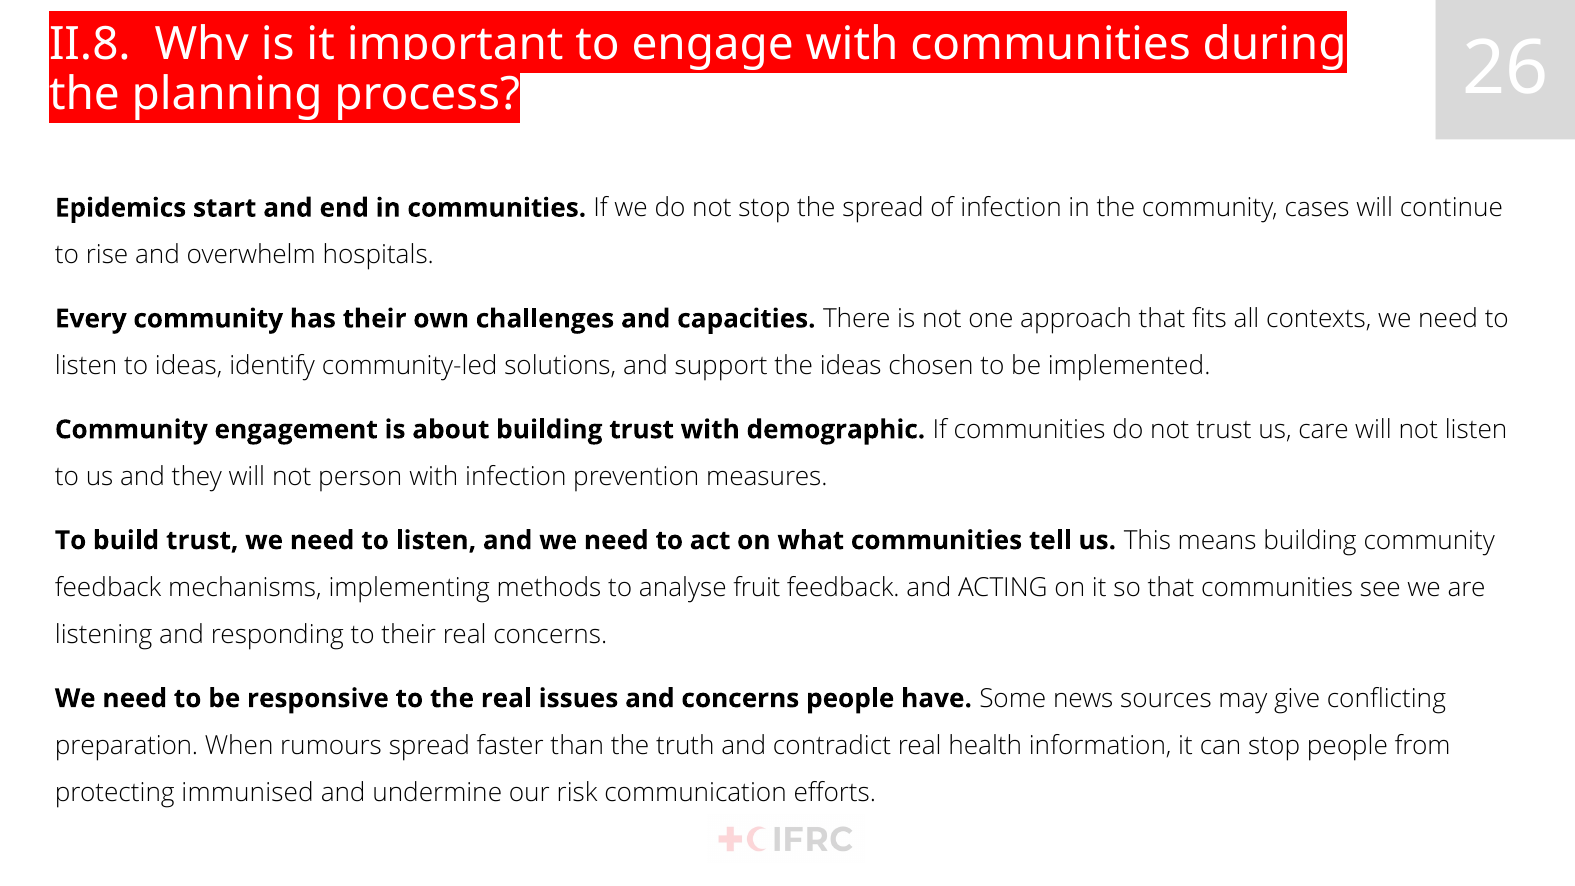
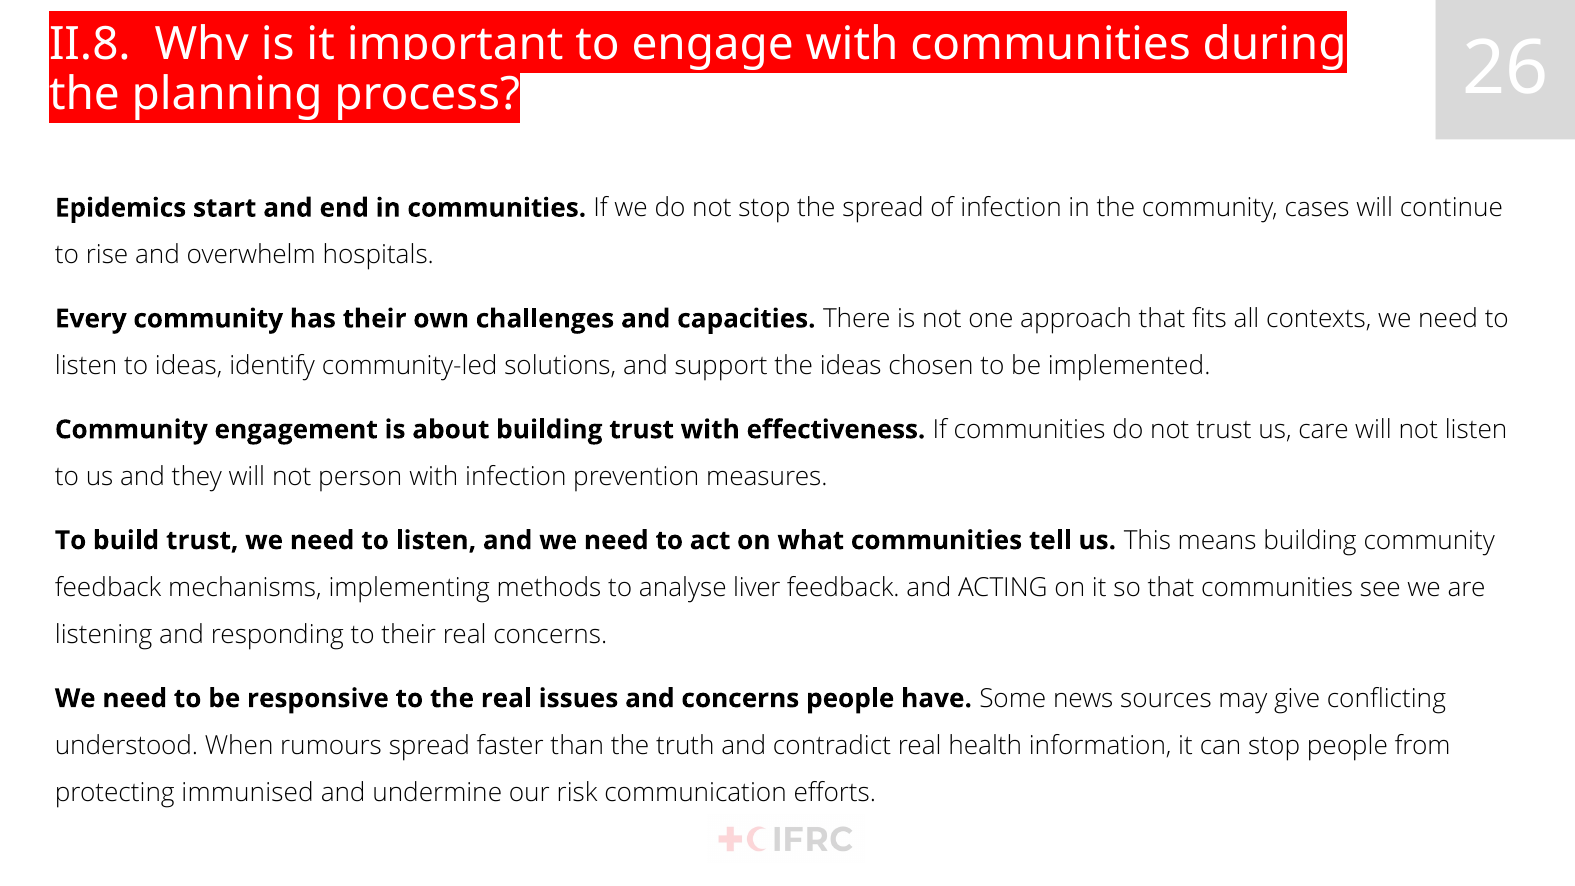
demographic: demographic -> effectiveness
fruit: fruit -> liver
preparation: preparation -> understood
